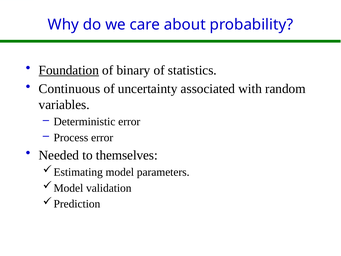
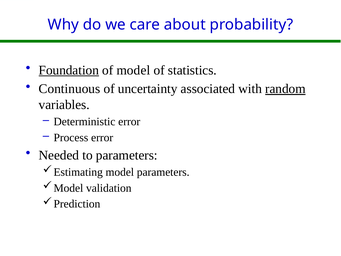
of binary: binary -> model
random underline: none -> present
to themselves: themselves -> parameters
